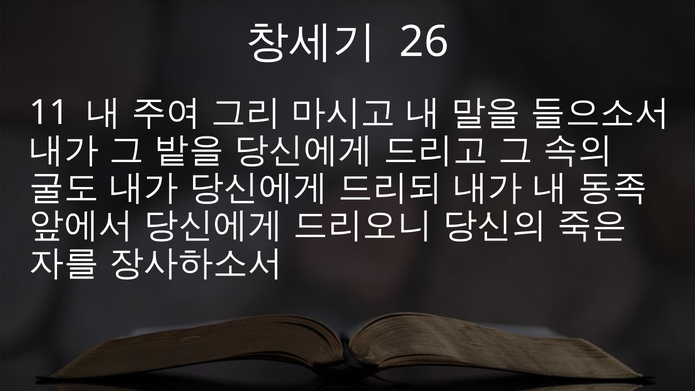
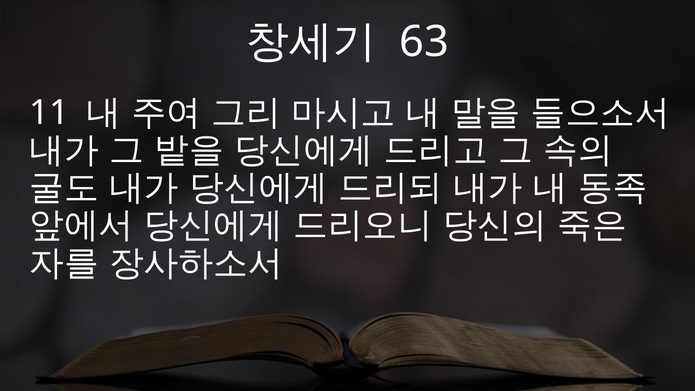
26: 26 -> 63
